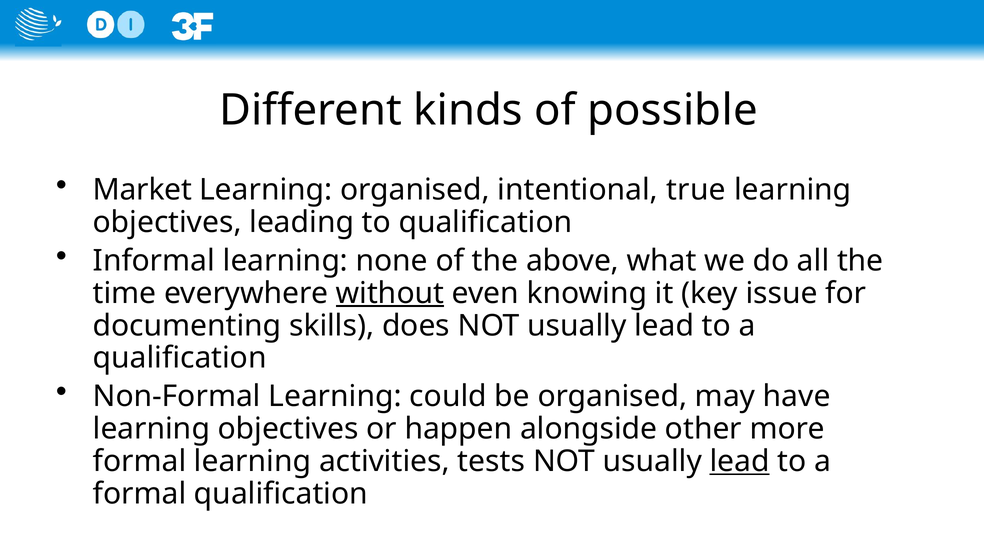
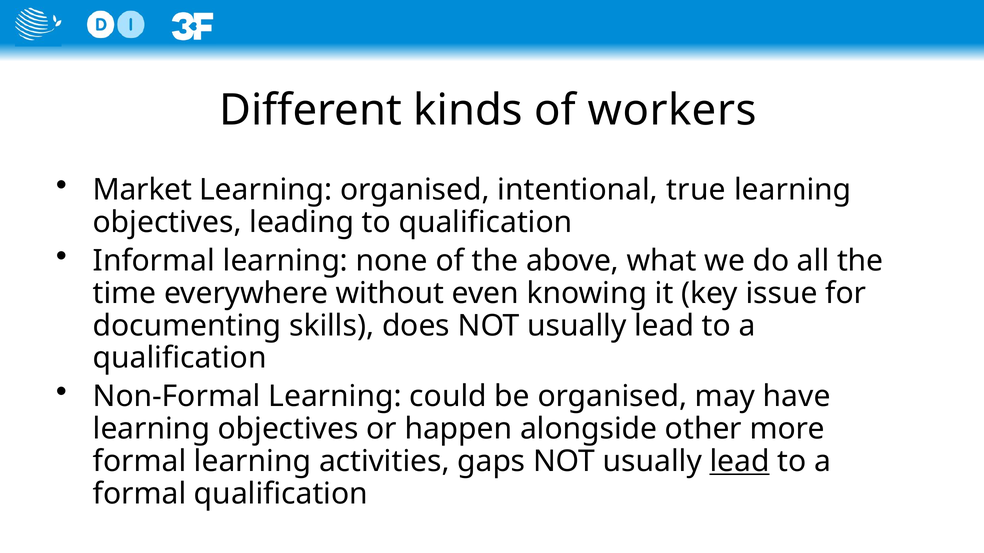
possible: possible -> workers
without underline: present -> none
tests: tests -> gaps
